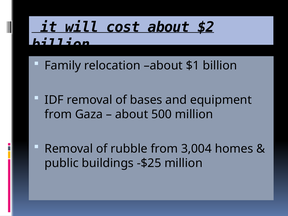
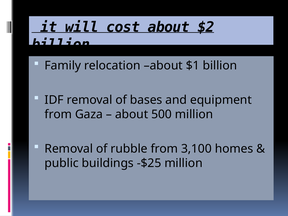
3,004: 3,004 -> 3,100
